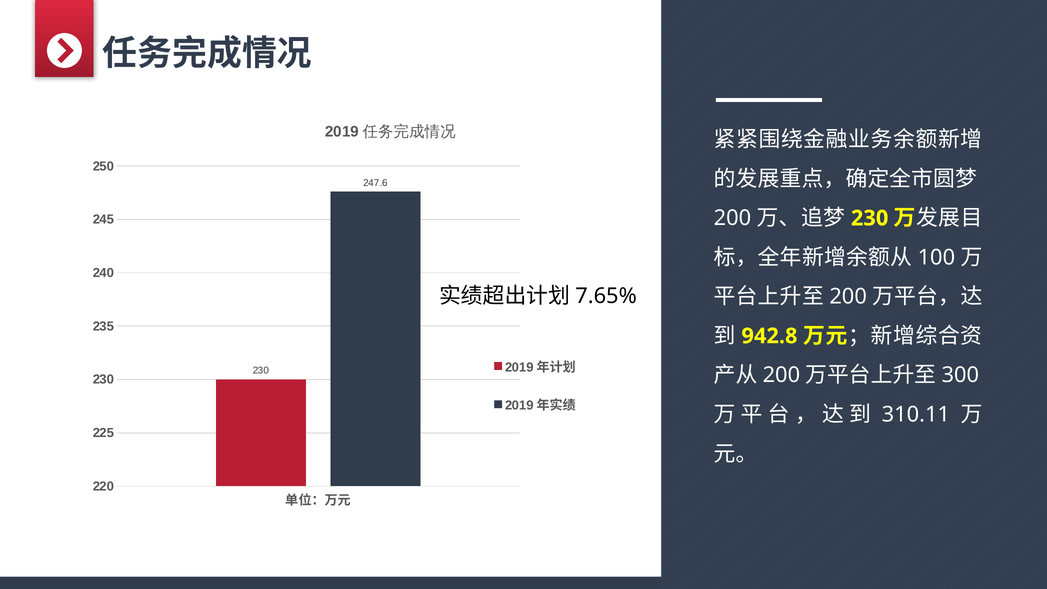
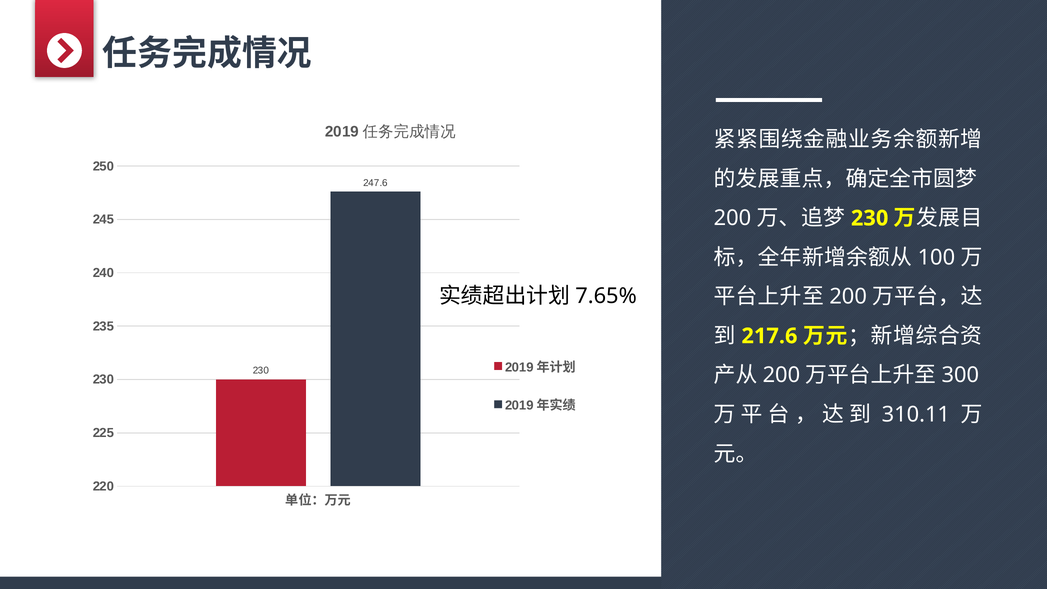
942.8: 942.8 -> 217.6
